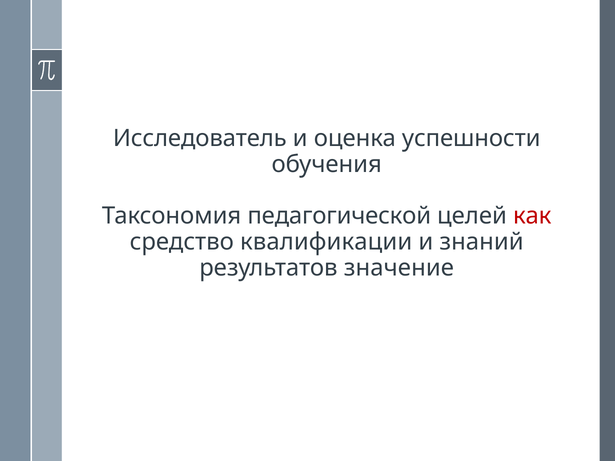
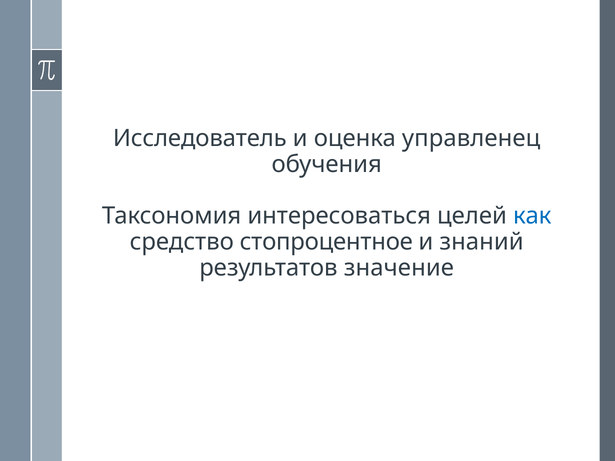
успешности: успешности -> управленец
педагогической: педагогической -> интересоваться
как colour: red -> blue
квалификации: квалификации -> стопроцентное
